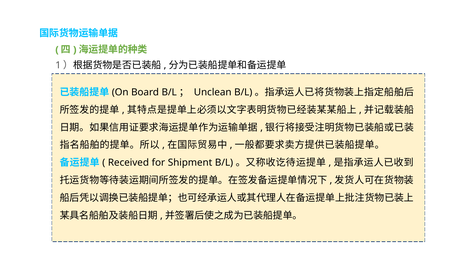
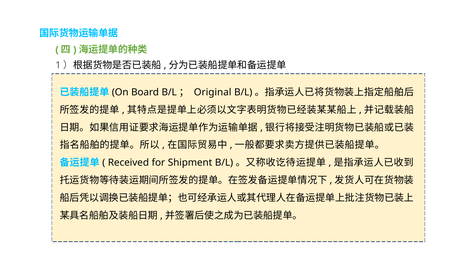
Unclean: Unclean -> Original
